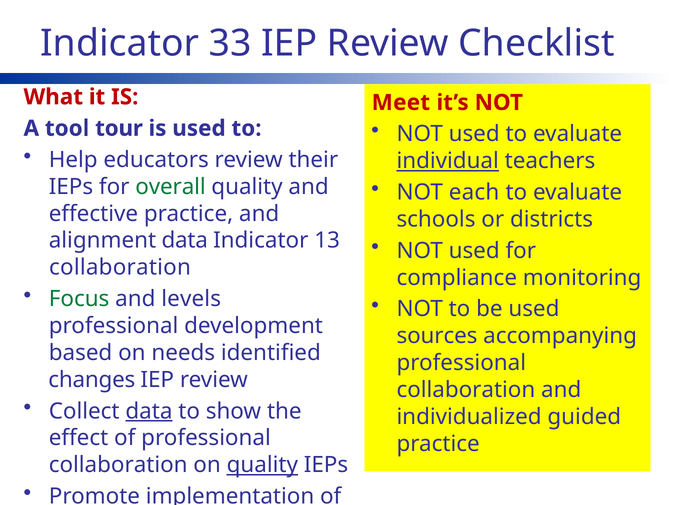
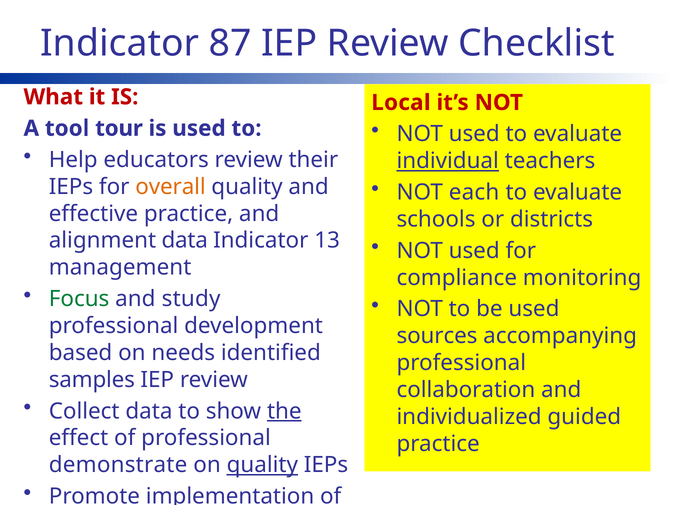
33: 33 -> 87
Meet: Meet -> Local
overall colour: green -> orange
collaboration at (120, 267): collaboration -> management
levels: levels -> study
changes: changes -> samples
data at (149, 411) underline: present -> none
the underline: none -> present
collaboration at (118, 465): collaboration -> demonstrate
